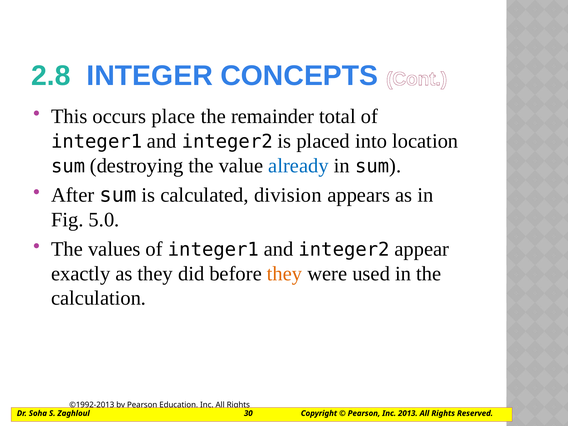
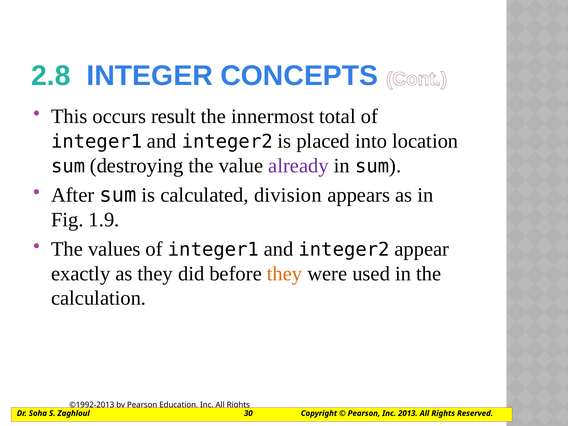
place: place -> result
remainder: remainder -> innermost
already colour: blue -> purple
5.0: 5.0 -> 1.9
